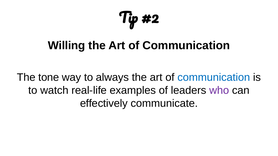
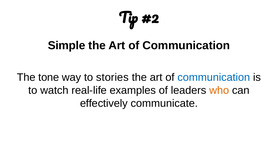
Willing: Willing -> Simple
always: always -> stories
who colour: purple -> orange
